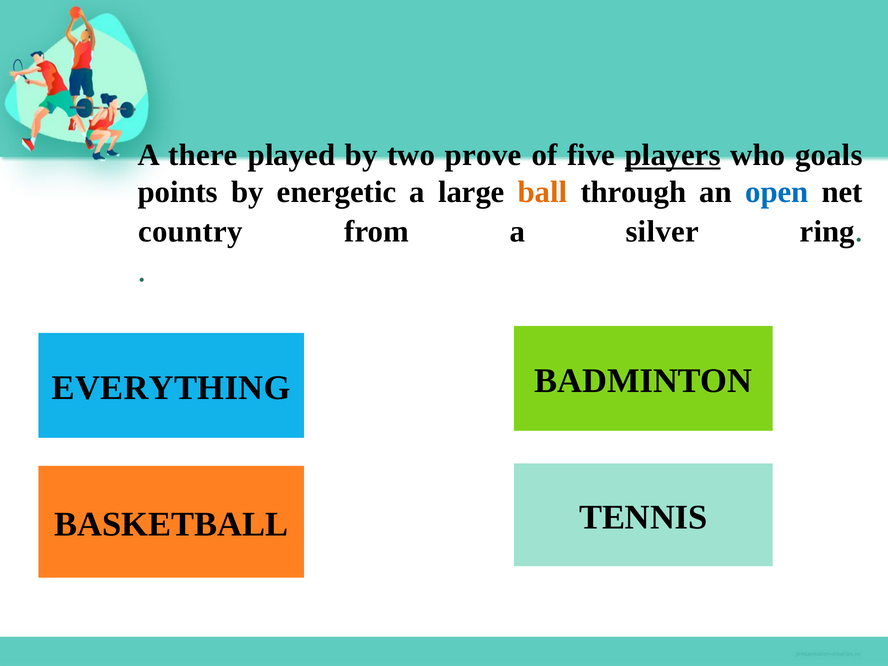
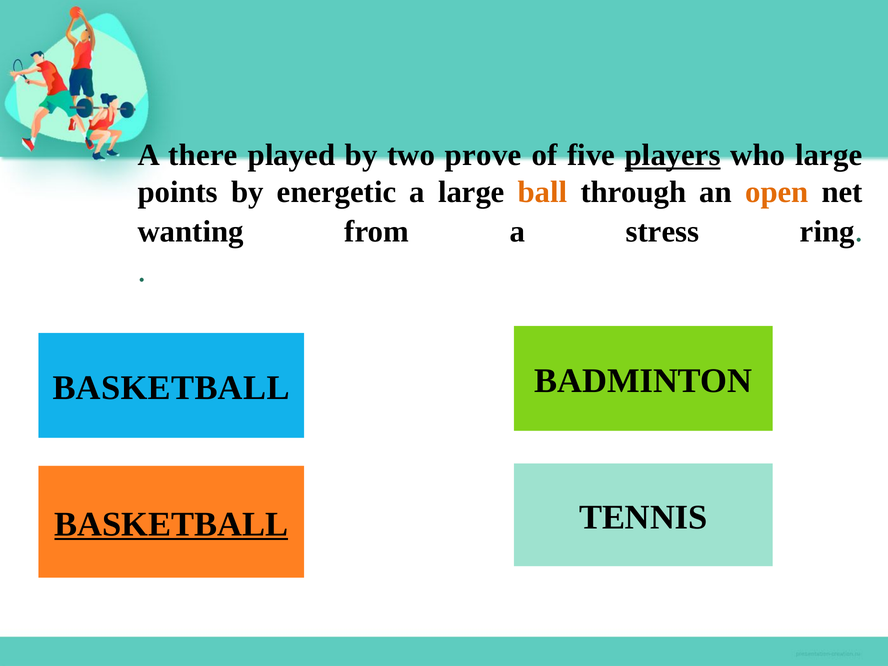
who goals: goals -> large
open colour: blue -> orange
country: country -> wanting
silver: silver -> stress
EVERYTHING at (171, 388): EVERYTHING -> BASKETBALL
BASKETBALL at (171, 524) underline: none -> present
